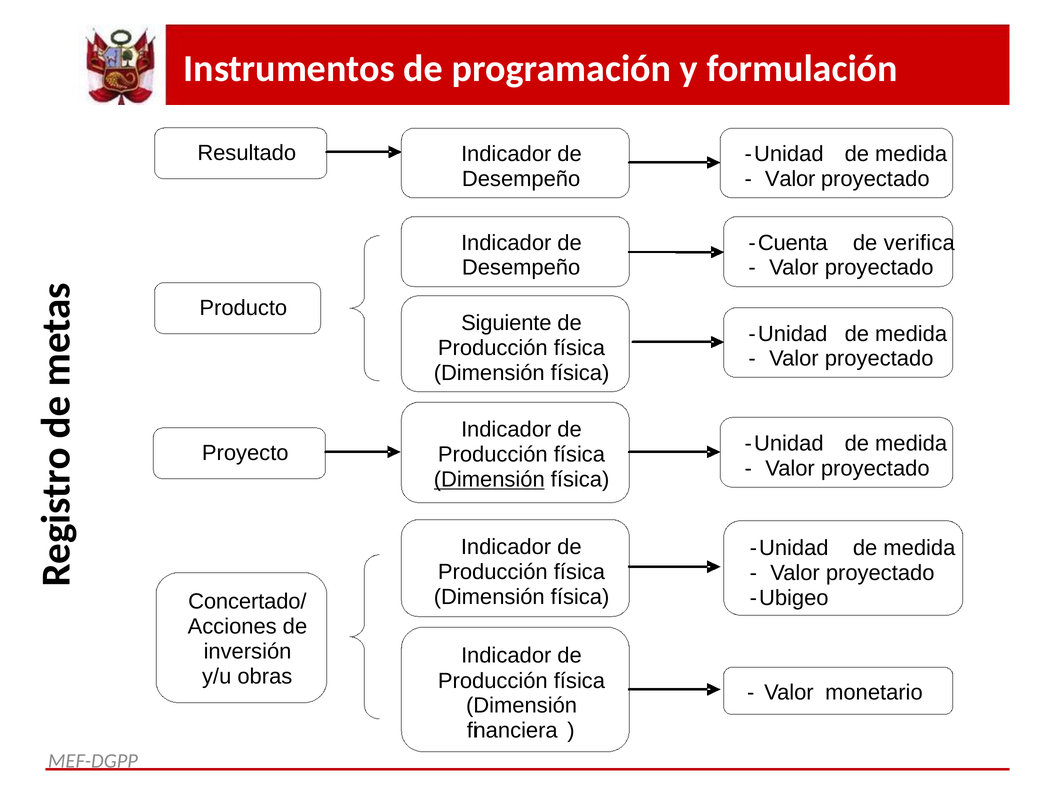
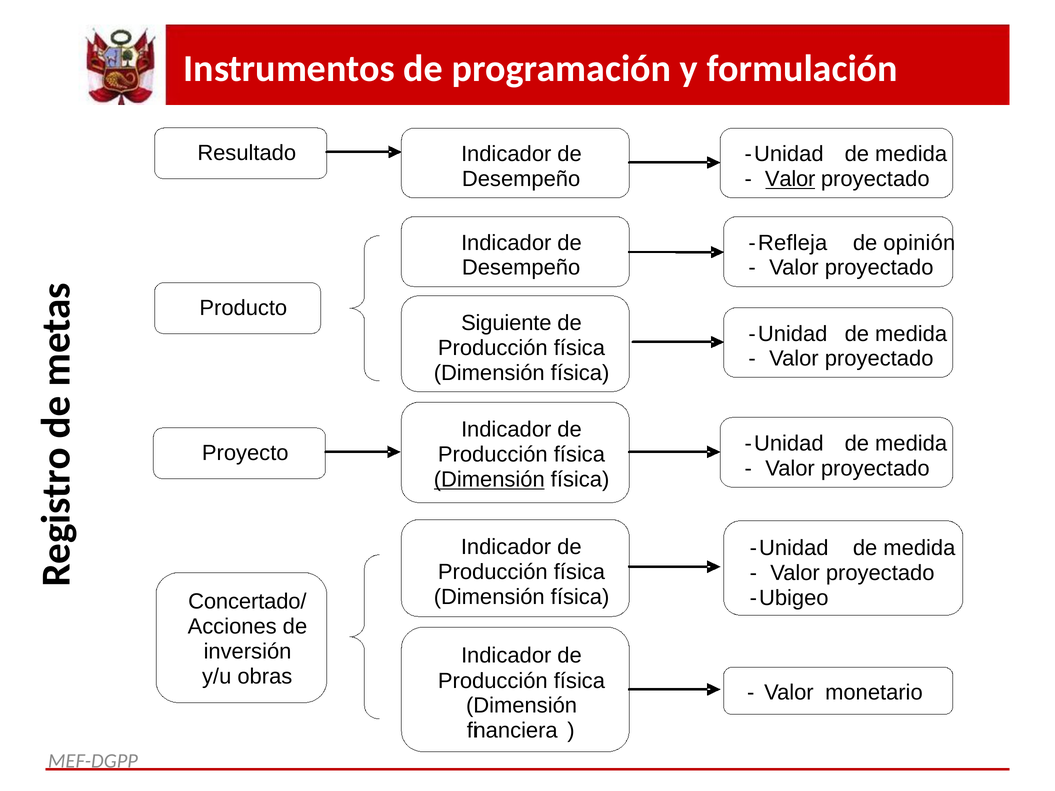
Valor at (790, 179) underline: none -> present
Cuenta: Cuenta -> Refleja
verifica: verifica -> opinión
